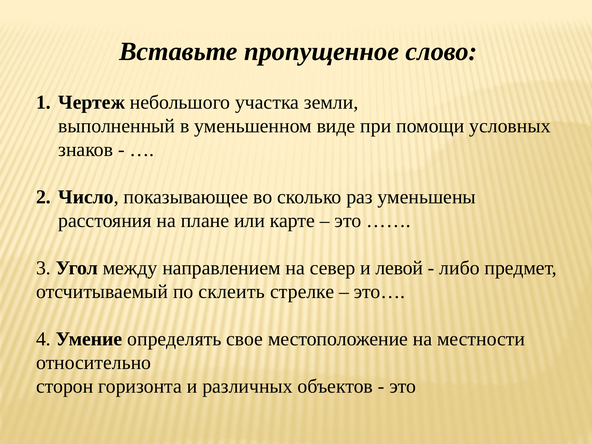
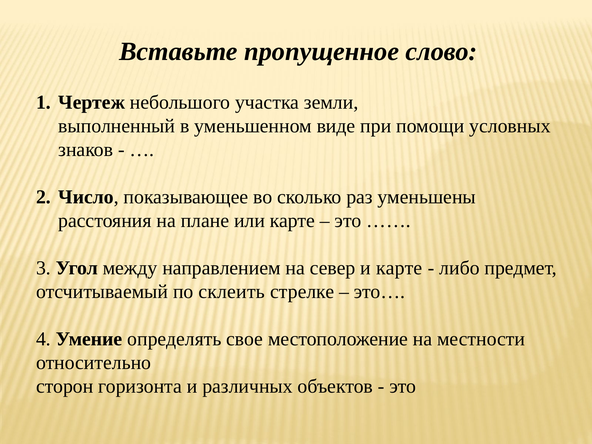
и левой: левой -> карте
